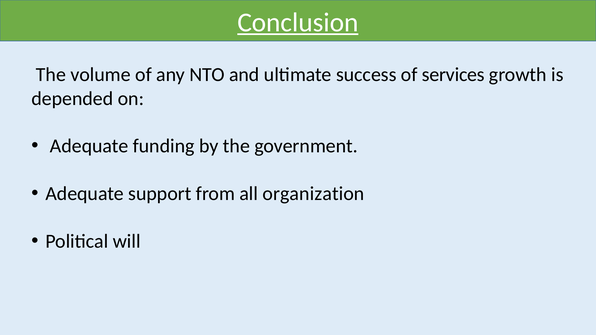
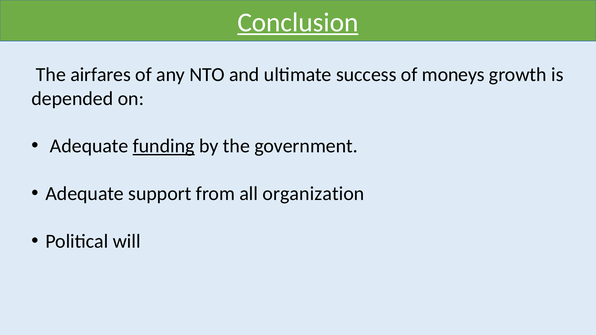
volume: volume -> airfares
services: services -> moneys
funding underline: none -> present
